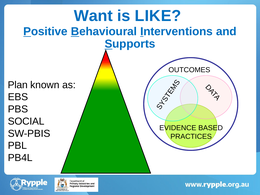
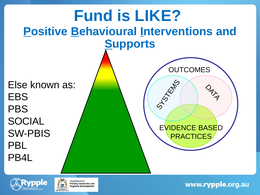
Want: Want -> Fund
Plan: Plan -> Else
